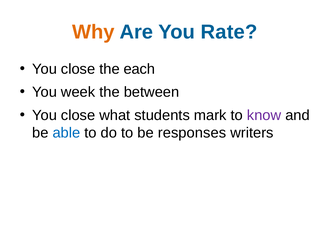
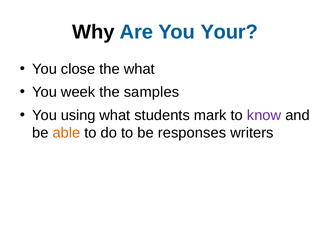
Why colour: orange -> black
Rate: Rate -> Your
the each: each -> what
between: between -> samples
close at (78, 115): close -> using
able colour: blue -> orange
